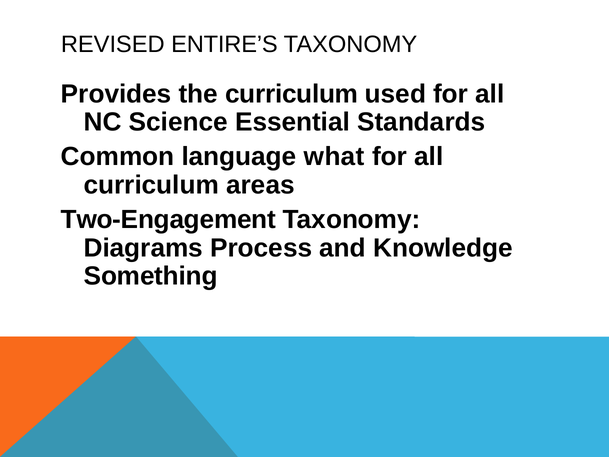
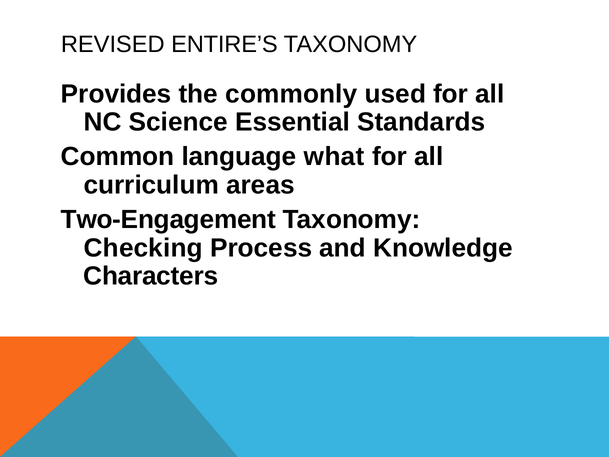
the curriculum: curriculum -> commonly
Diagrams: Diagrams -> Checking
Something: Something -> Characters
